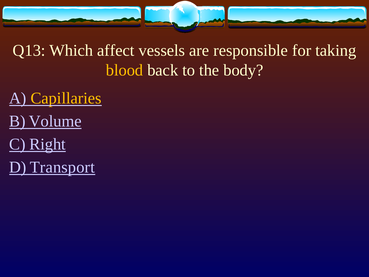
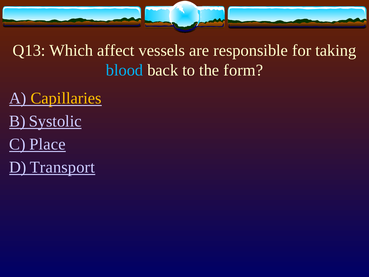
blood colour: yellow -> light blue
body: body -> form
Volume: Volume -> Systolic
Right: Right -> Place
